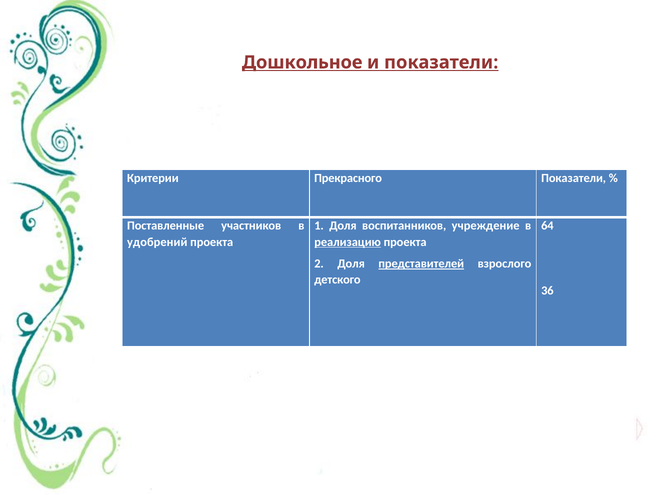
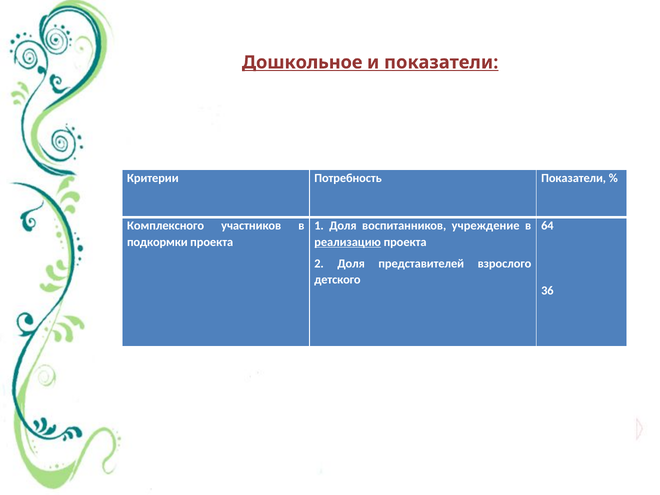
Прекрасного: Прекрасного -> Потребность
Поставленные: Поставленные -> Комплексного
удобрений: удобрений -> подкормки
представителей underline: present -> none
